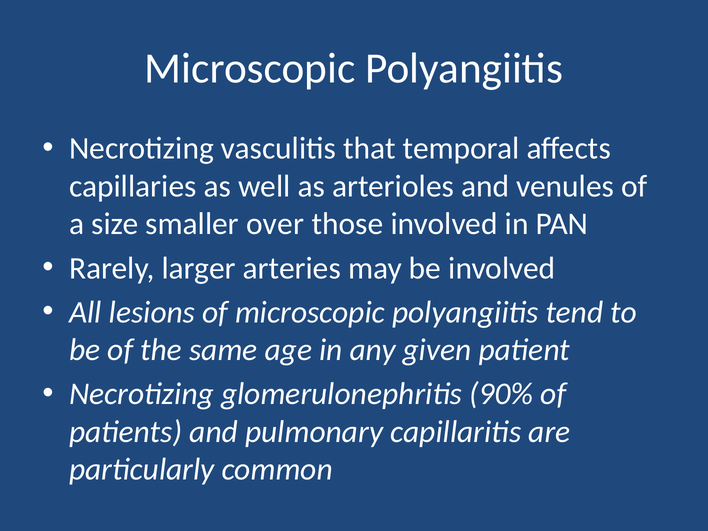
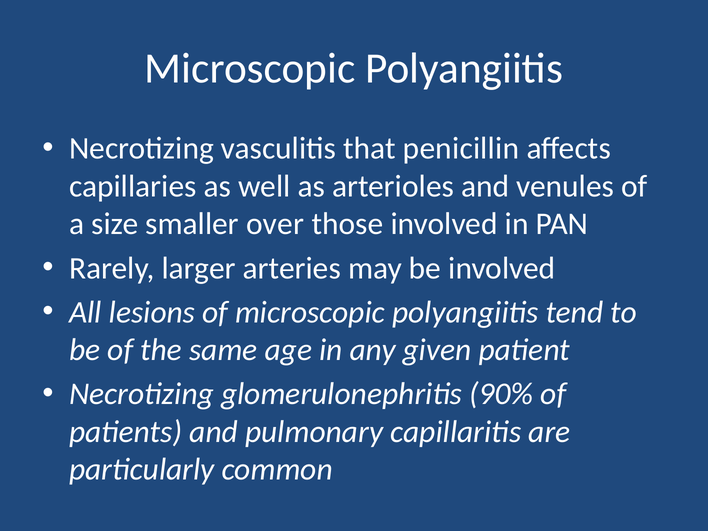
temporal: temporal -> penicillin
